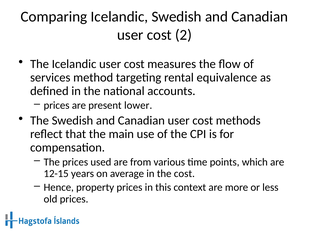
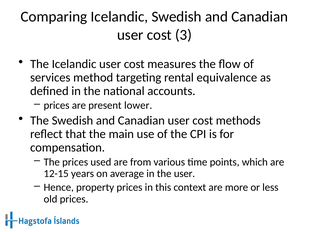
2: 2 -> 3
the cost: cost -> user
